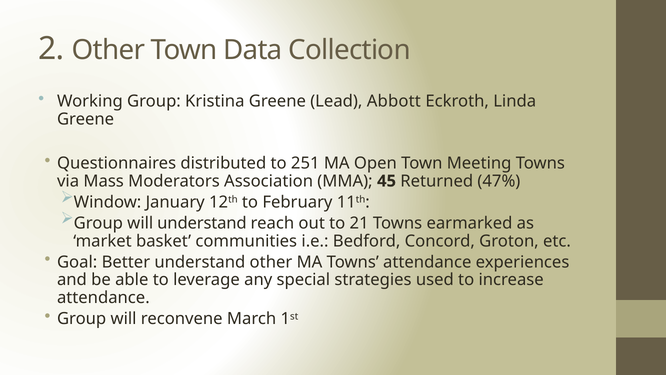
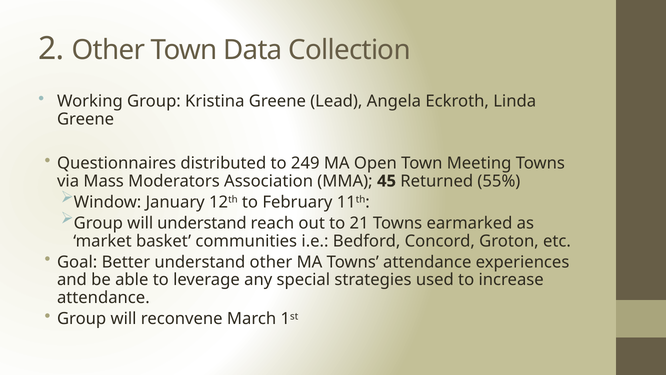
Abbott: Abbott -> Angela
251: 251 -> 249
47%: 47% -> 55%
